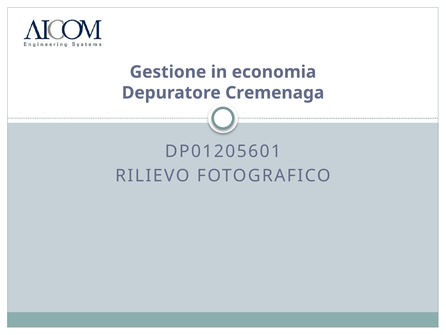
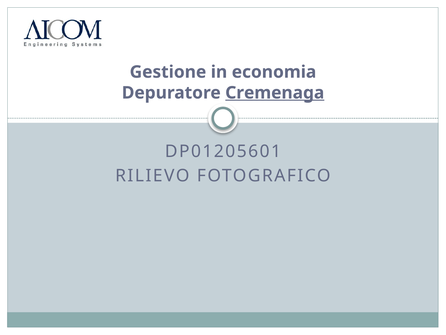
Cremenaga underline: none -> present
